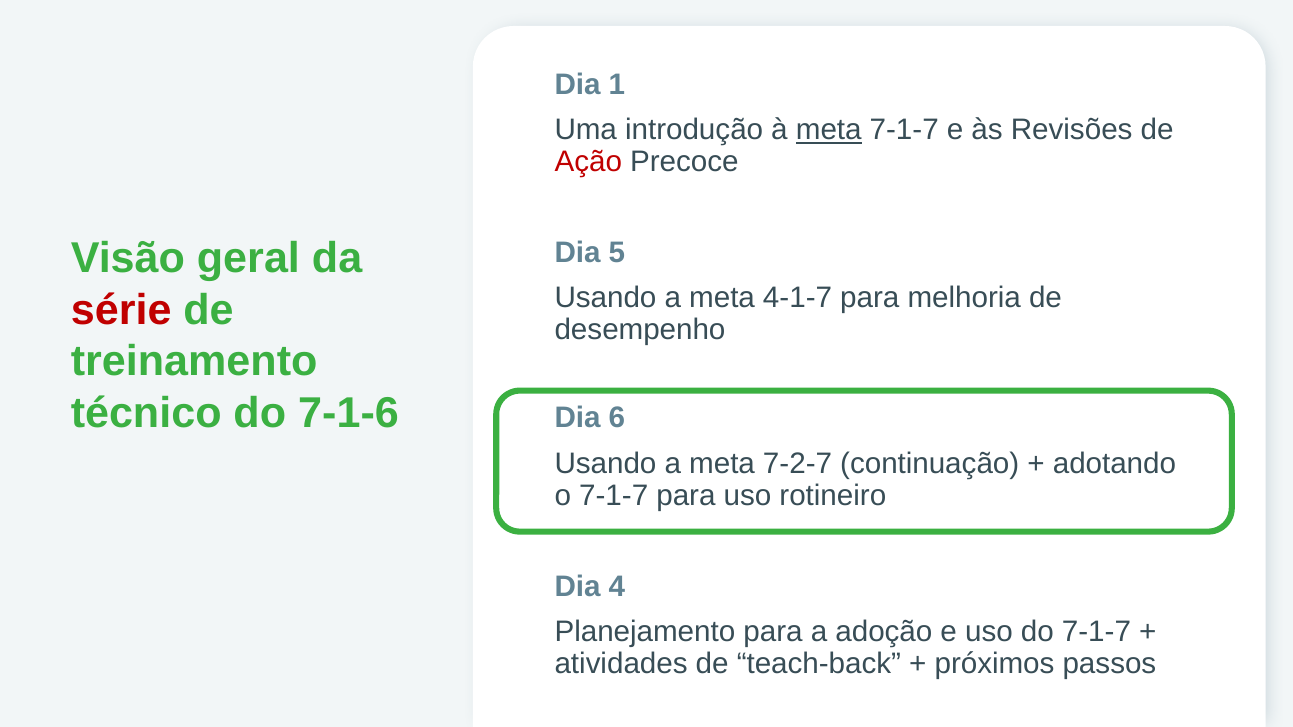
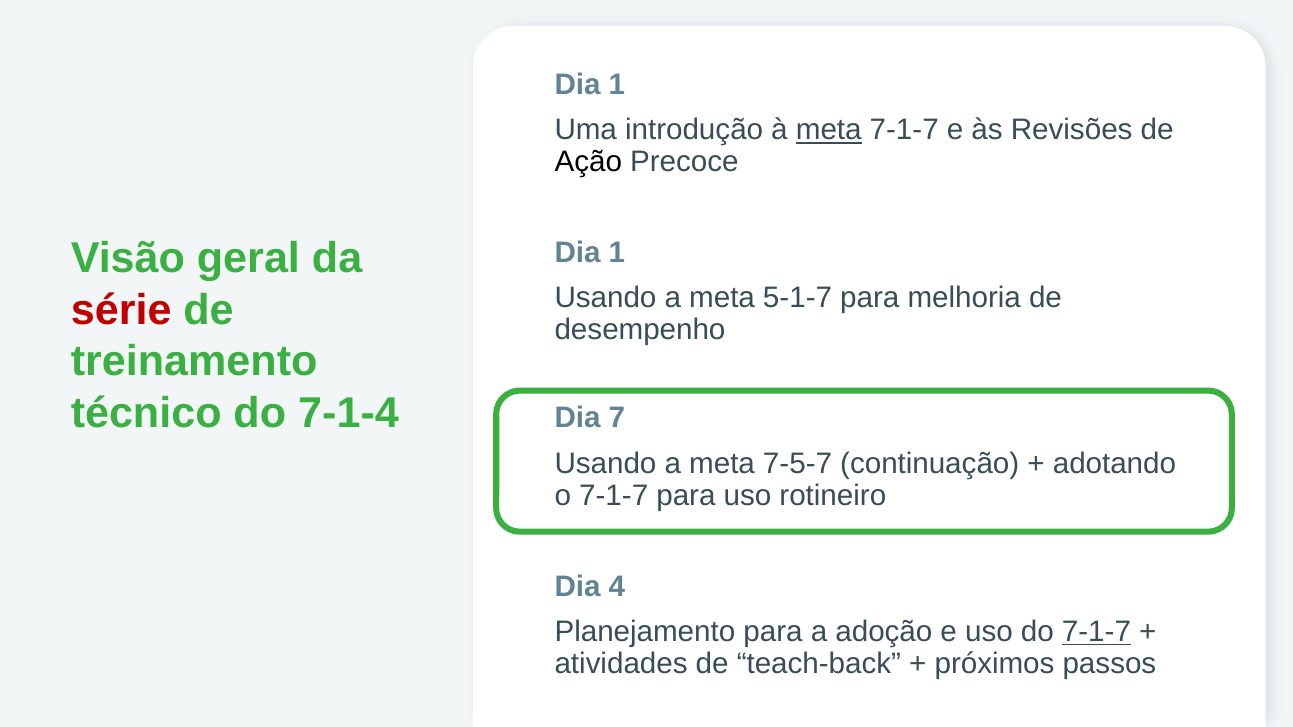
Ação colour: red -> black
5 at (617, 253): 5 -> 1
4-1-7: 4-1-7 -> 5-1-7
7-1-6: 7-1-6 -> 7-1-4
6: 6 -> 7
7-2-7: 7-2-7 -> 7-5-7
7-1-7 at (1096, 632) underline: none -> present
